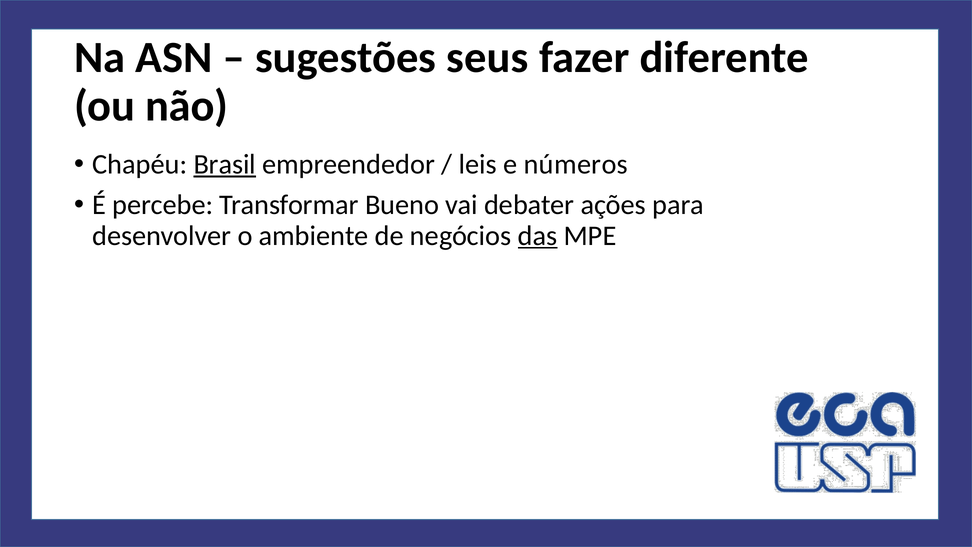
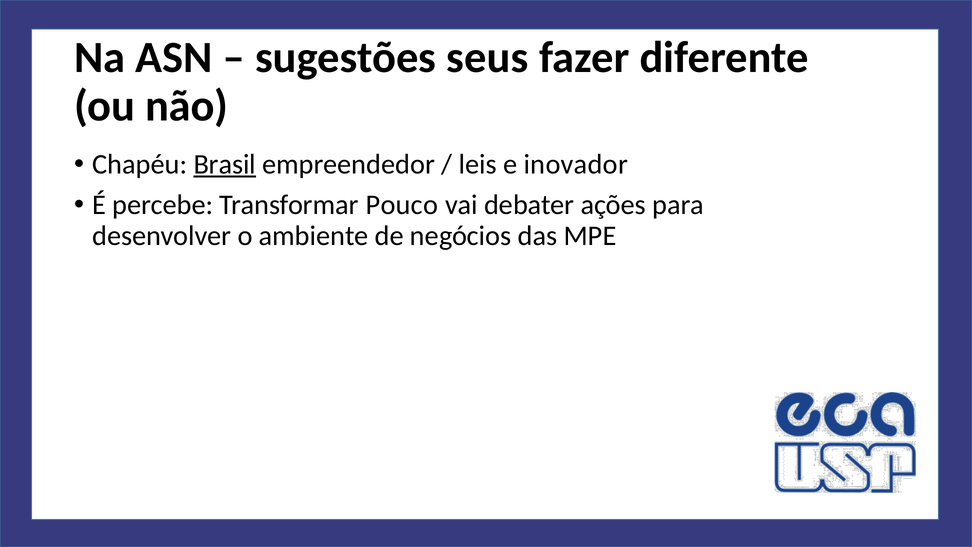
números: números -> inovador
Bueno: Bueno -> Pouco
das underline: present -> none
